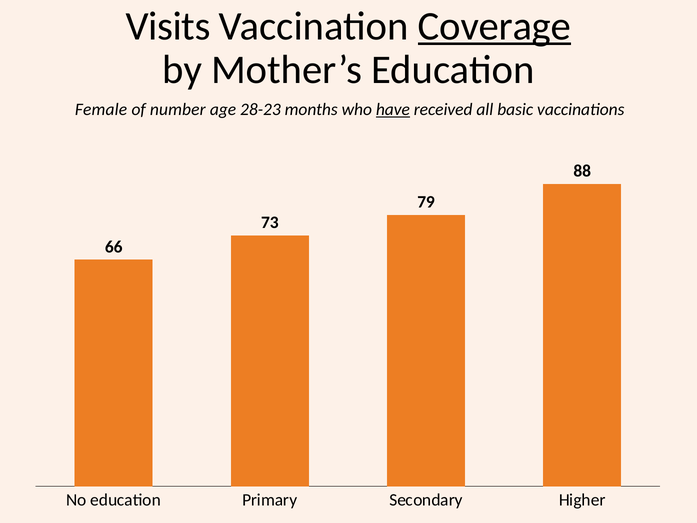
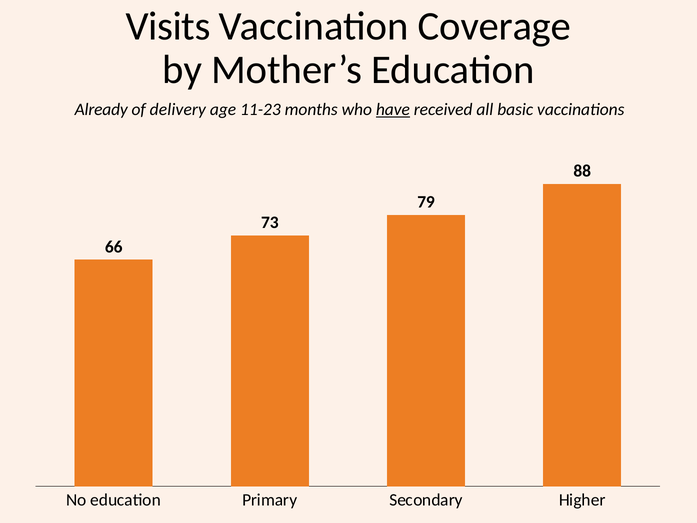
Coverage underline: present -> none
Female: Female -> Already
number: number -> delivery
28-23: 28-23 -> 11-23
